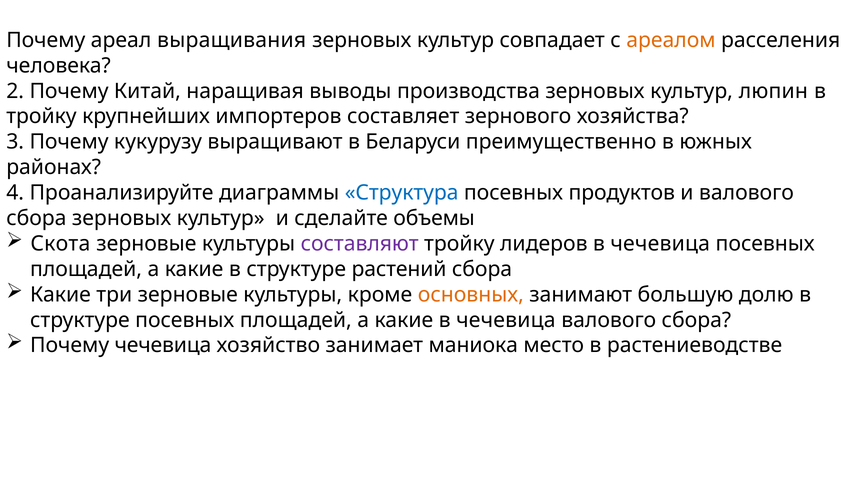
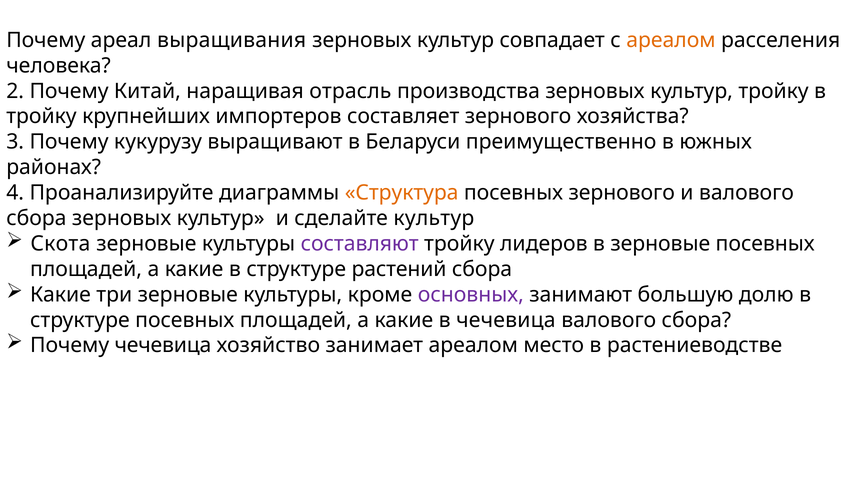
выводы: выводы -> отрасль
культур люпин: люпин -> тройку
Структура colour: blue -> orange
посевных продуктов: продуктов -> зернового
сделайте объемы: объемы -> культур
лидеров в чечевица: чечевица -> зерновые
основных colour: orange -> purple
занимает маниока: маниока -> ареалом
